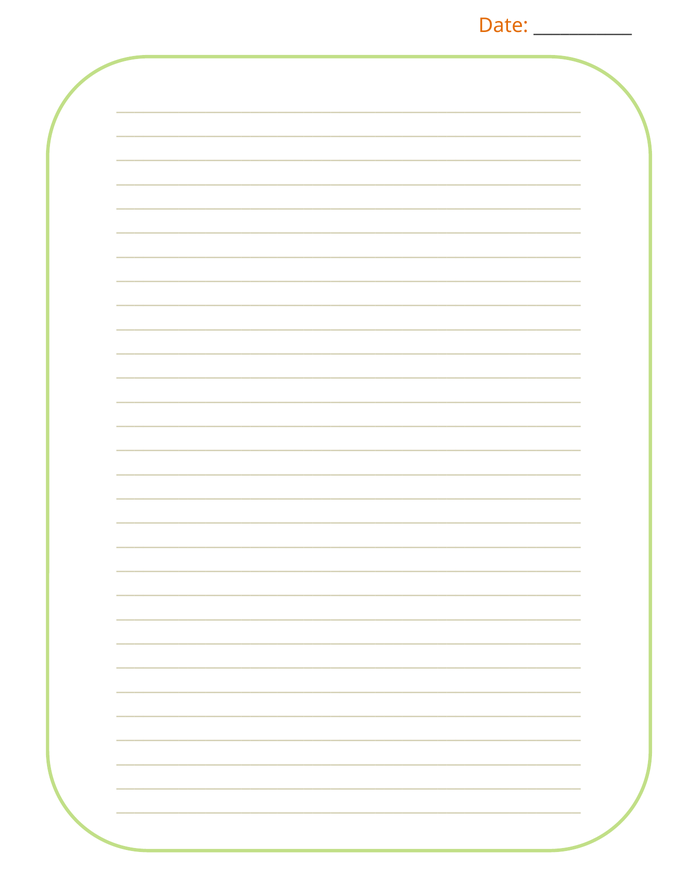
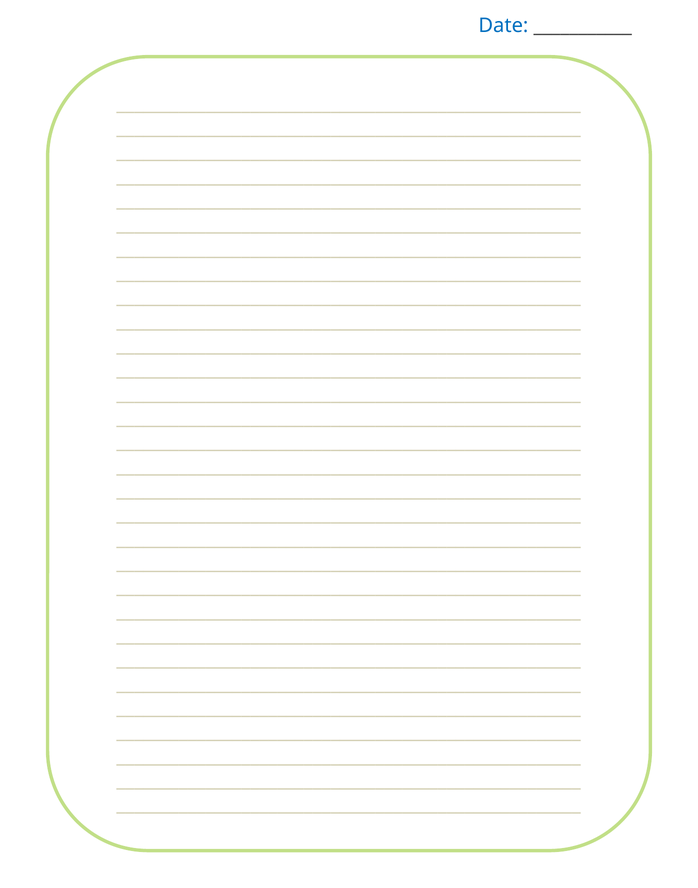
Date colour: orange -> blue
